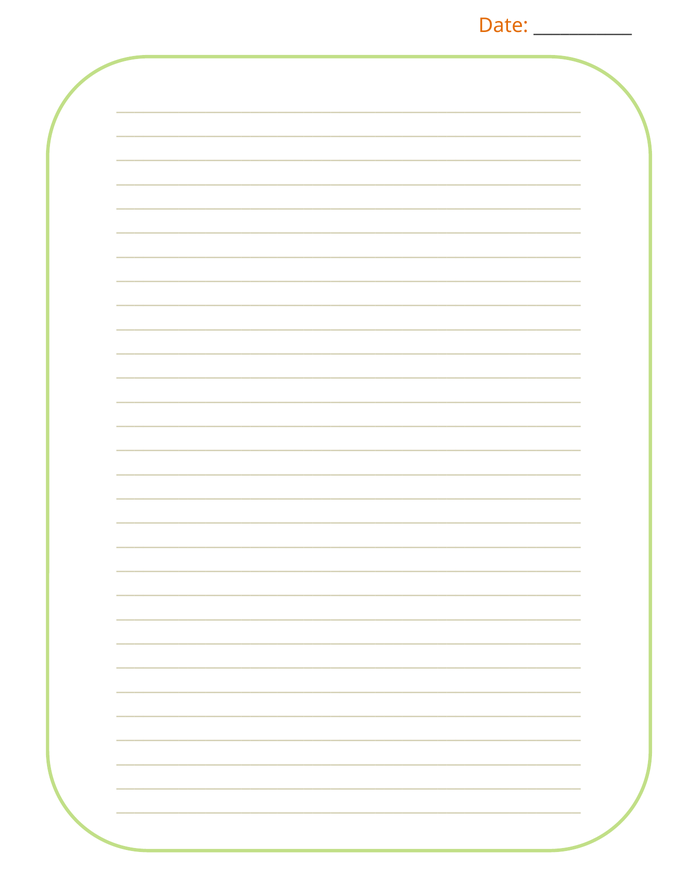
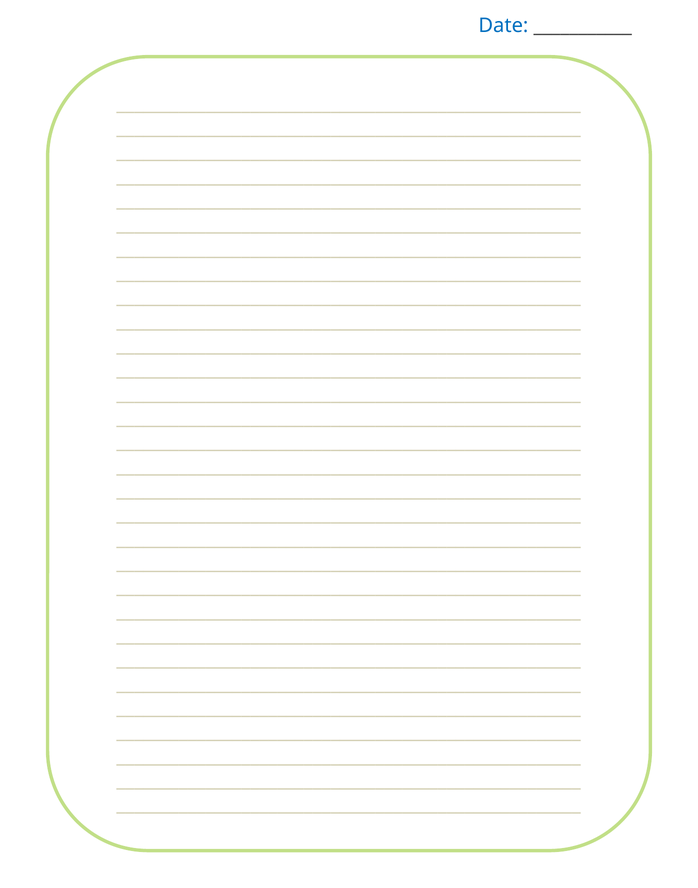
Date colour: orange -> blue
